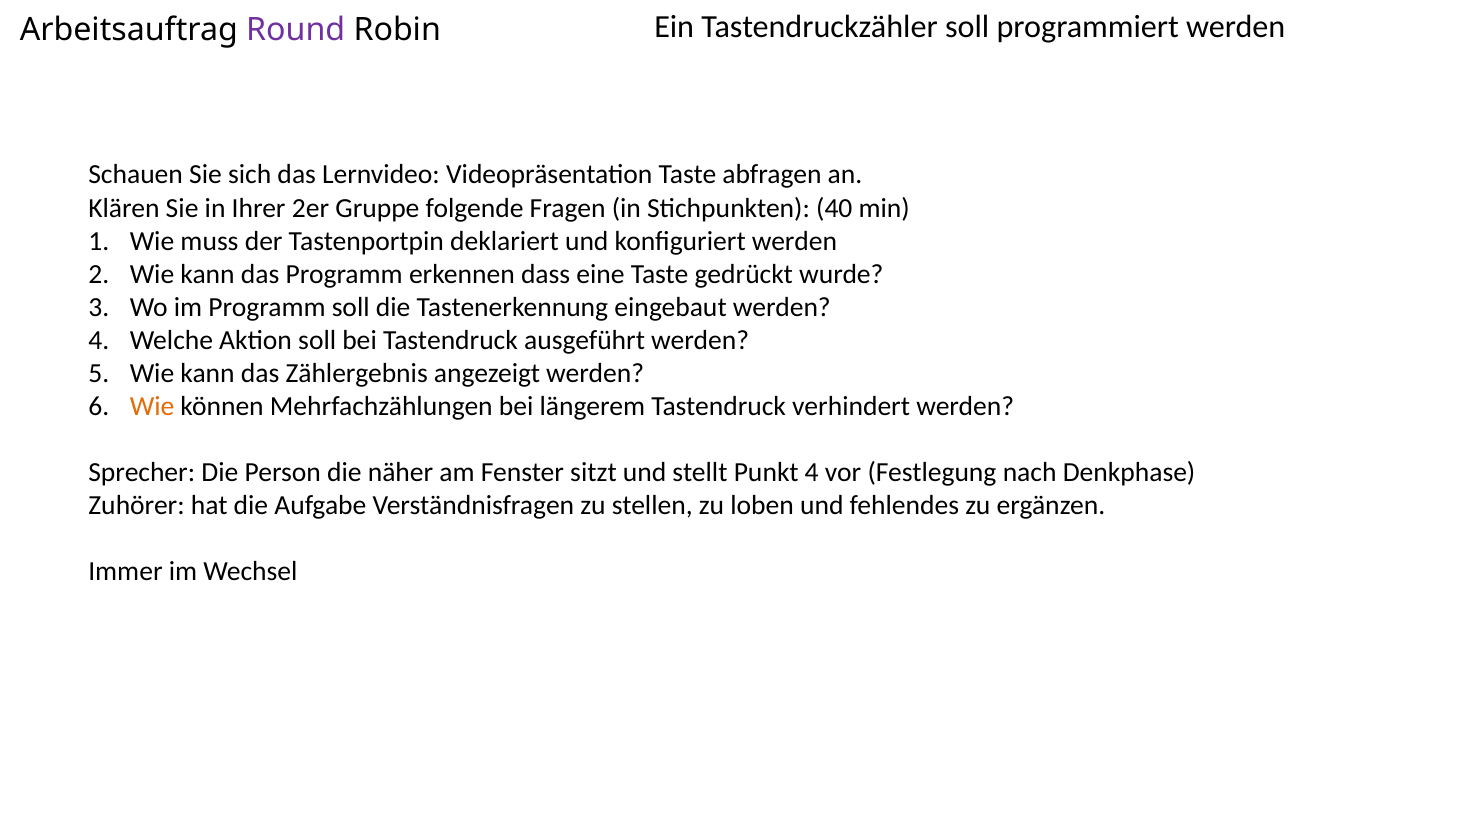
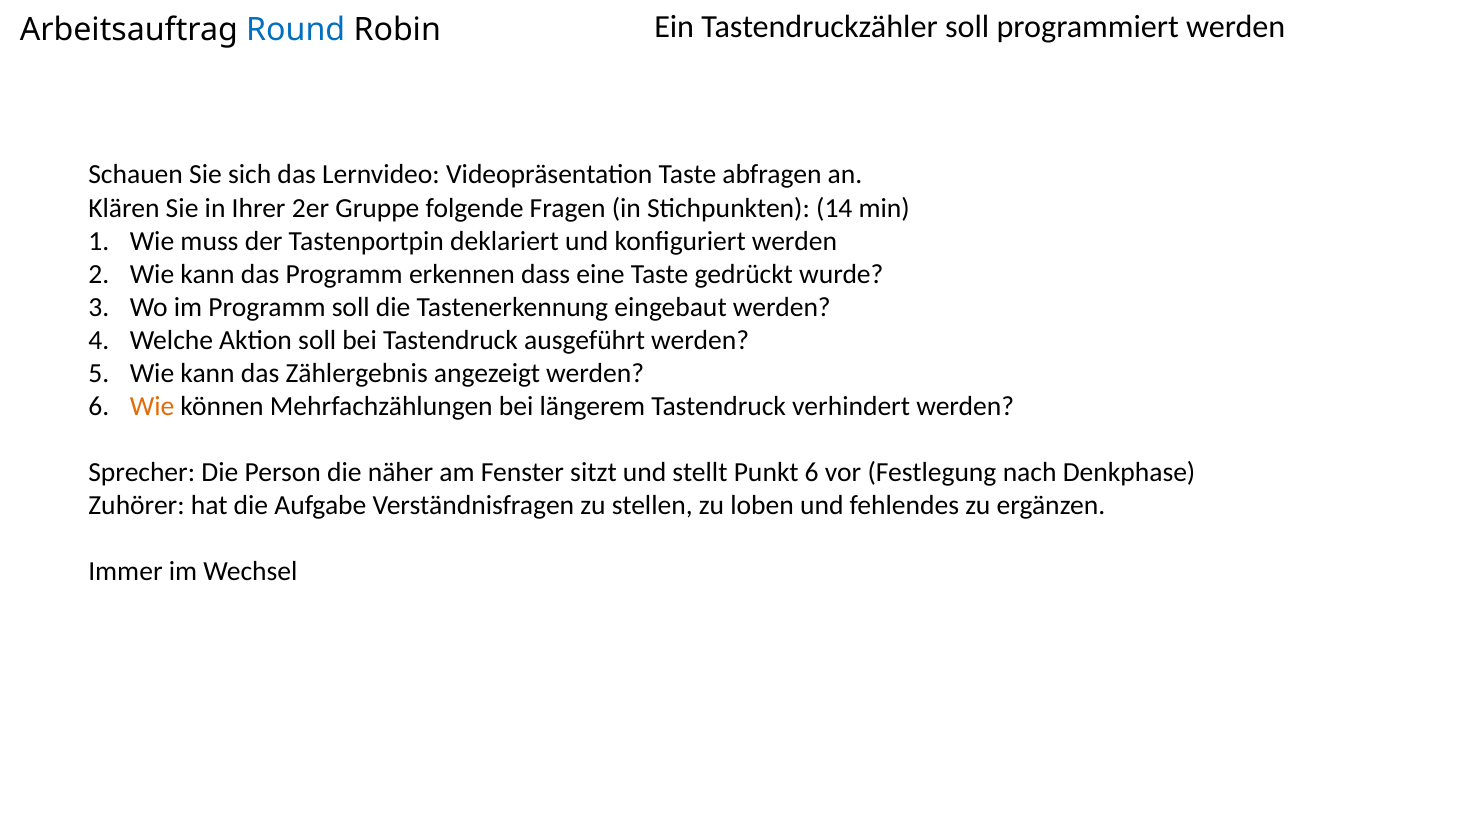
Round colour: purple -> blue
40: 40 -> 14
Punkt 4: 4 -> 6
